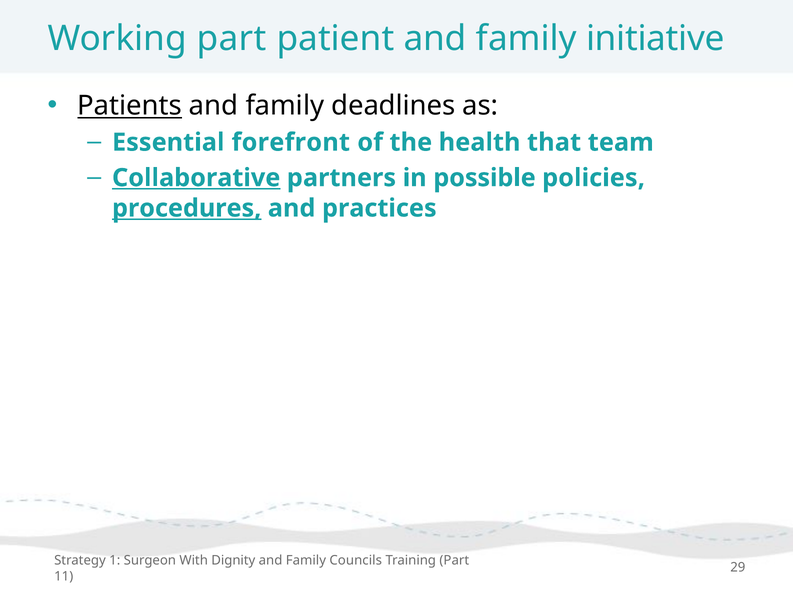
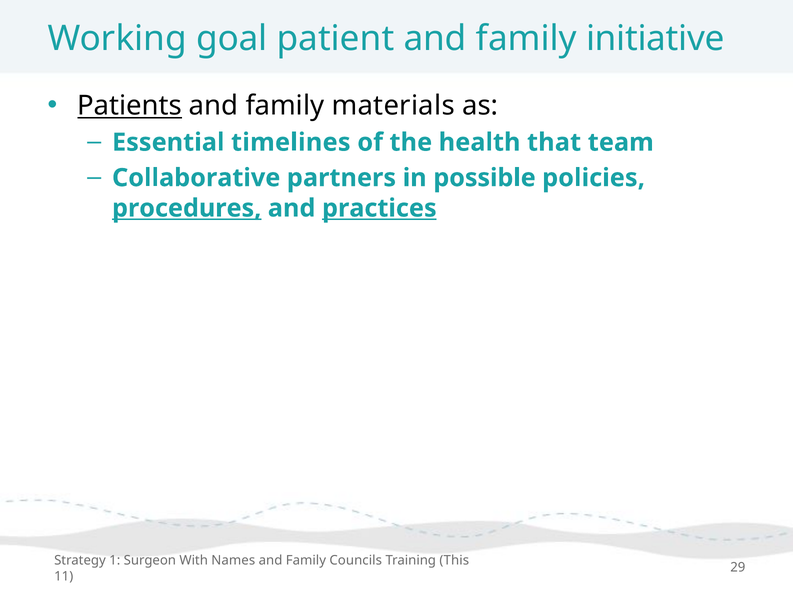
Working part: part -> goal
deadlines: deadlines -> materials
forefront: forefront -> timelines
Collaborative underline: present -> none
practices underline: none -> present
Dignity: Dignity -> Names
Training Part: Part -> This
